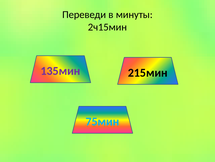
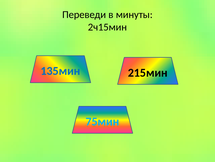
135мин colour: purple -> blue
